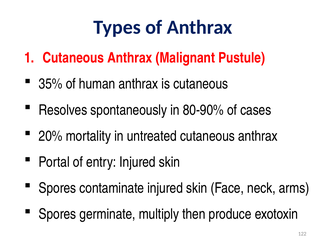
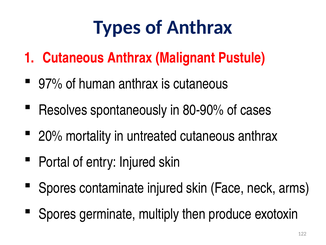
35%: 35% -> 97%
